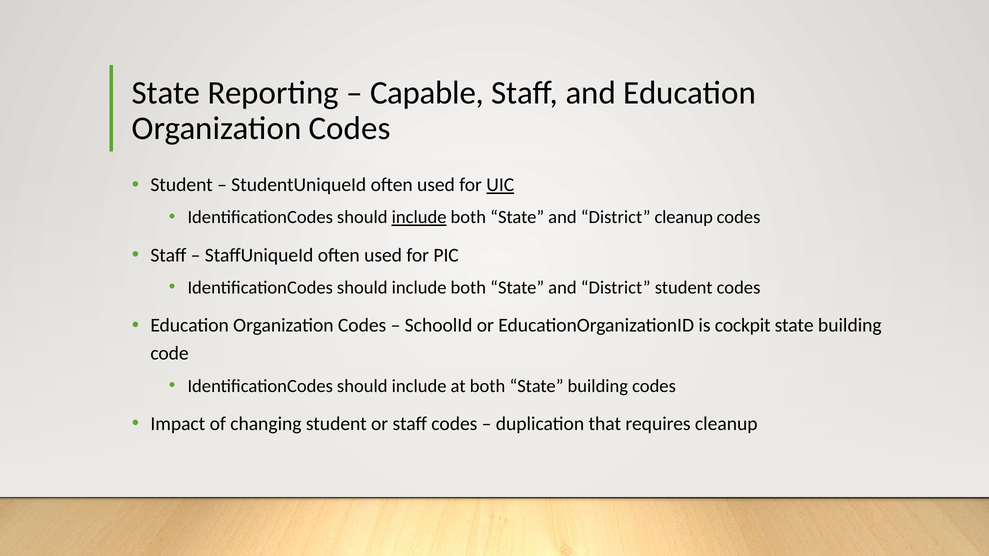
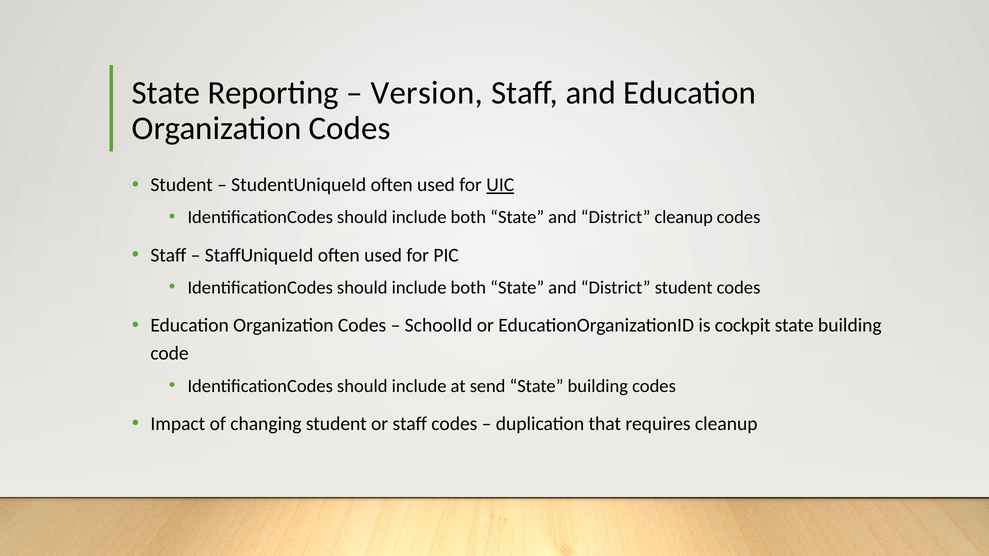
Capable: Capable -> Version
include at (419, 217) underline: present -> none
at both: both -> send
